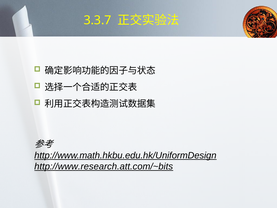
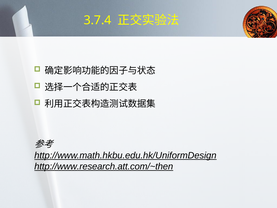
3.3.7: 3.3.7 -> 3.7.4
http://www.research.att.com/~bits: http://www.research.att.com/~bits -> http://www.research.att.com/~then
